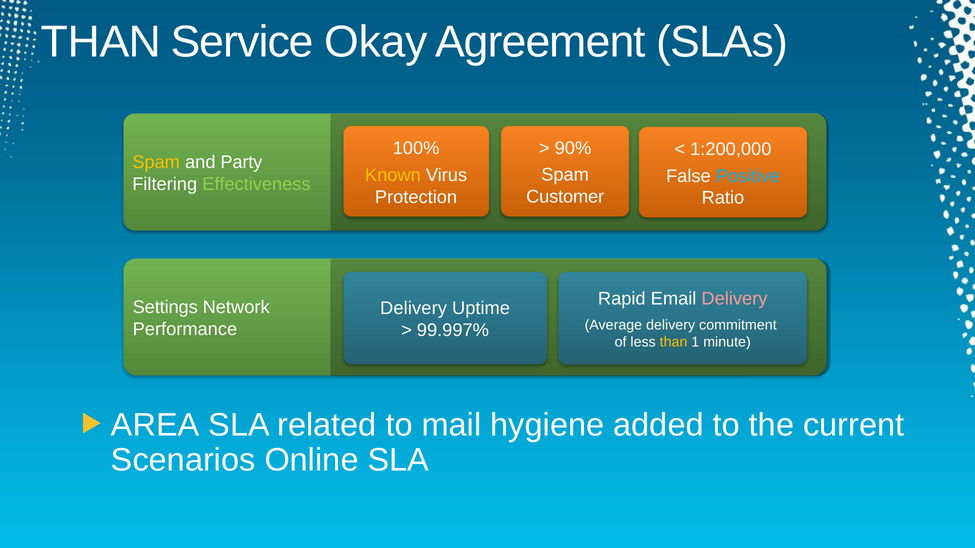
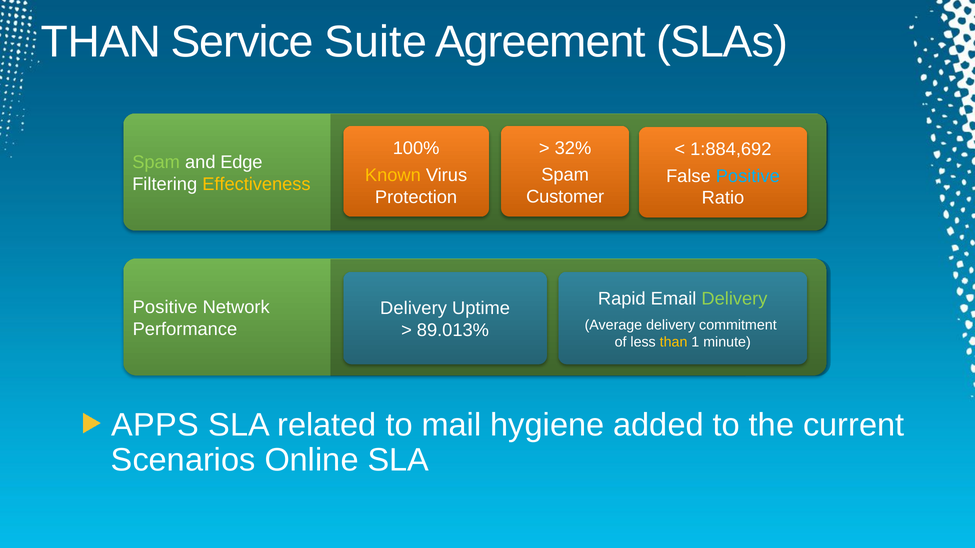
Okay: Okay -> Suite
90%: 90% -> 32%
1:200,000: 1:200,000 -> 1:884,692
Spam at (156, 163) colour: yellow -> light green
Party: Party -> Edge
Effectiveness colour: light green -> yellow
Delivery at (734, 299) colour: pink -> light green
Settings at (165, 308): Settings -> Positive
99.997%: 99.997% -> 89.013%
AREA: AREA -> APPS
